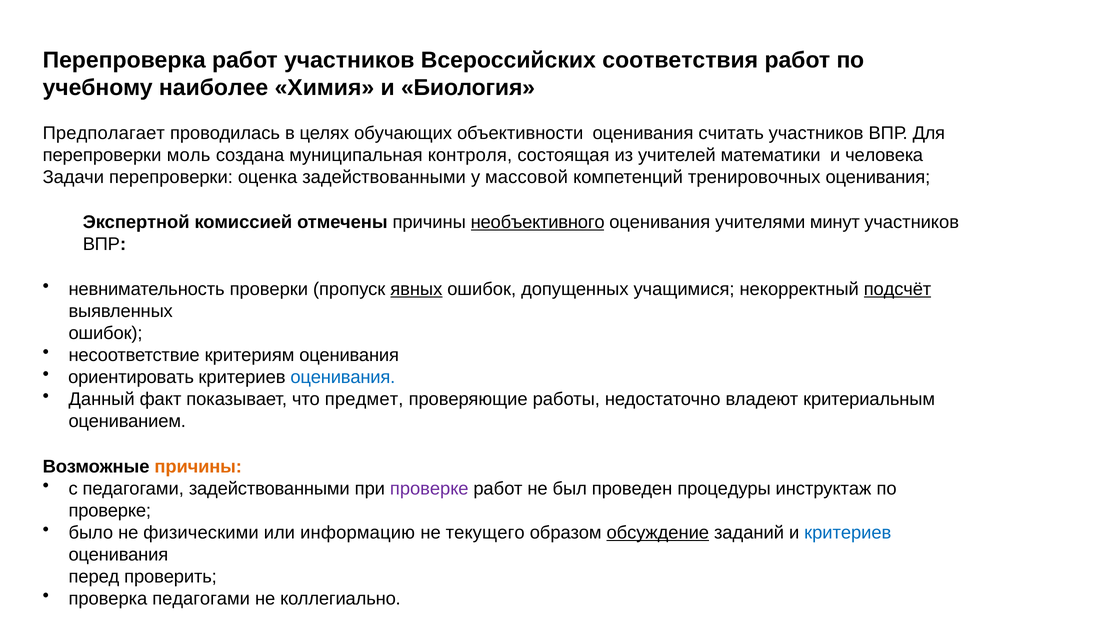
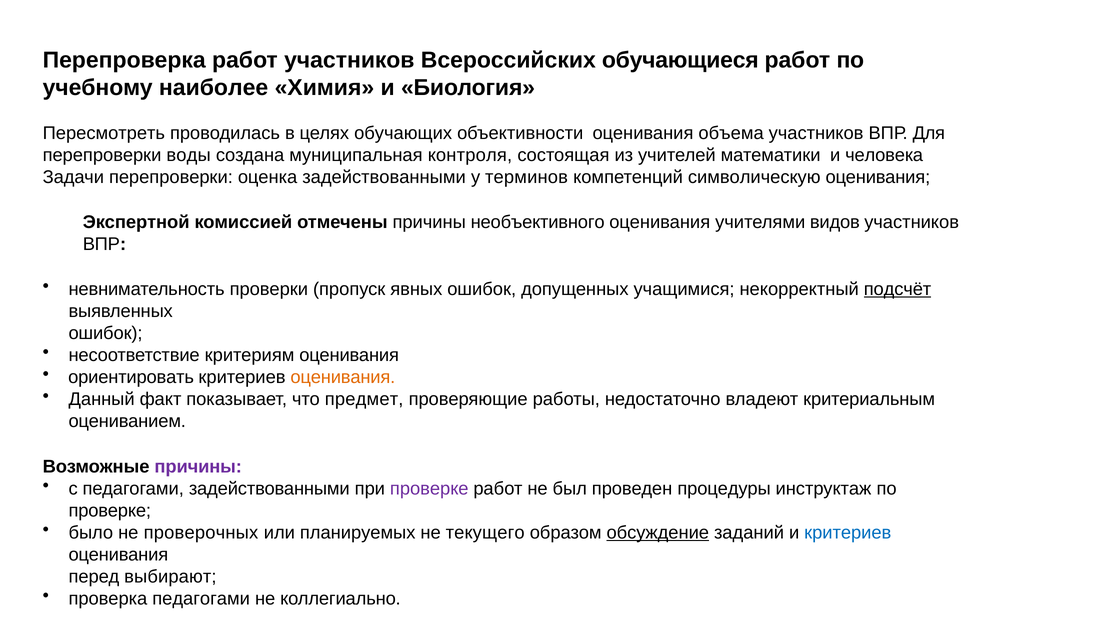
соответствия: соответствия -> обучающиеся
Предполагает: Предполагает -> Пересмотреть
считать: считать -> объема
моль: моль -> воды
массовой: массовой -> терминов
тренировочных: тренировочных -> символическую
необъективного underline: present -> none
минут: минут -> видов
явных underline: present -> none
оценивания at (343, 377) colour: blue -> orange
причины at (198, 466) colour: orange -> purple
физическими: физическими -> проверочных
информацию: информацию -> планируемых
проверить: проверить -> выбирают
